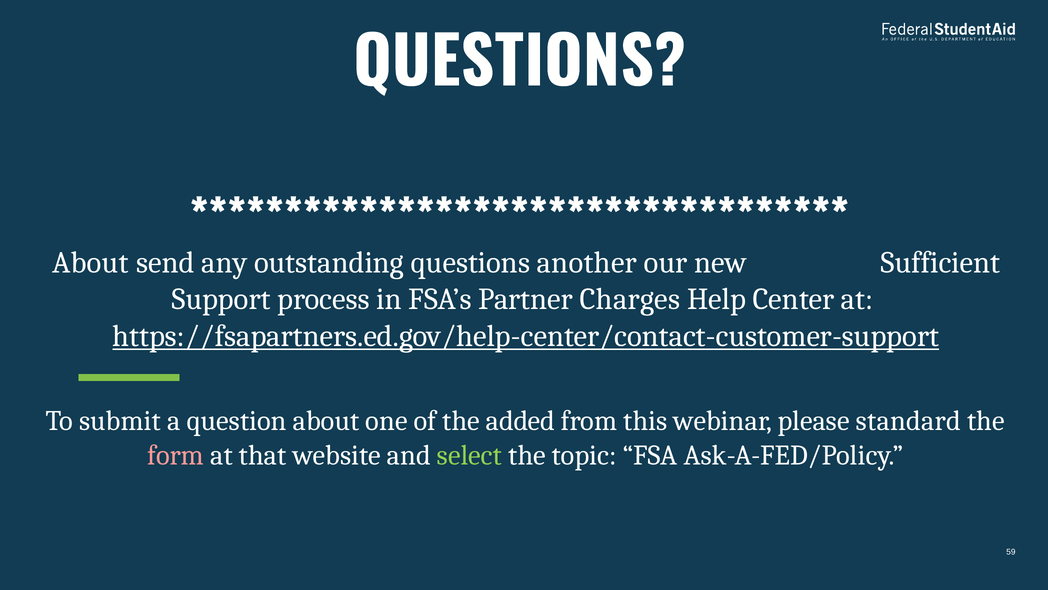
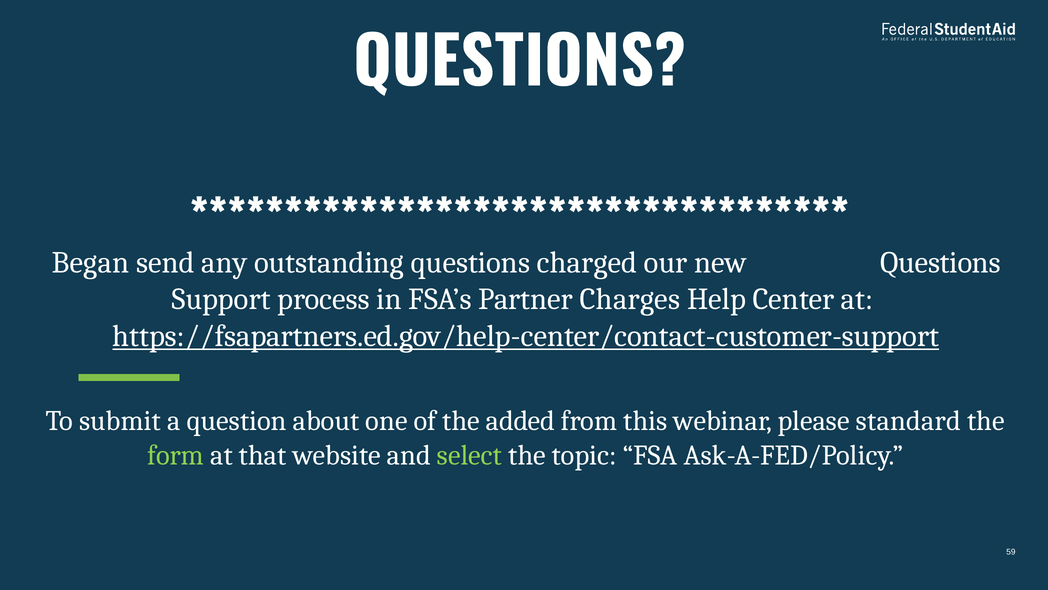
About at (91, 262): About -> Began
another: another -> charged
new Sufficient: Sufficient -> Questions
form colour: pink -> light green
